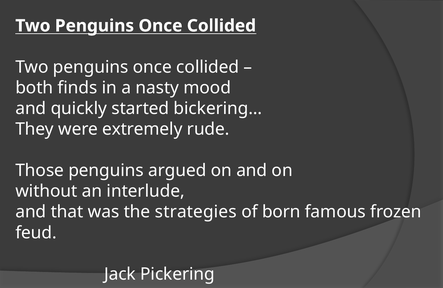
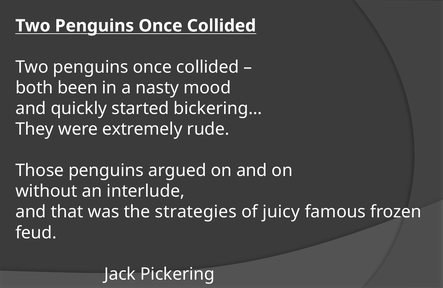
finds: finds -> been
born: born -> juicy
